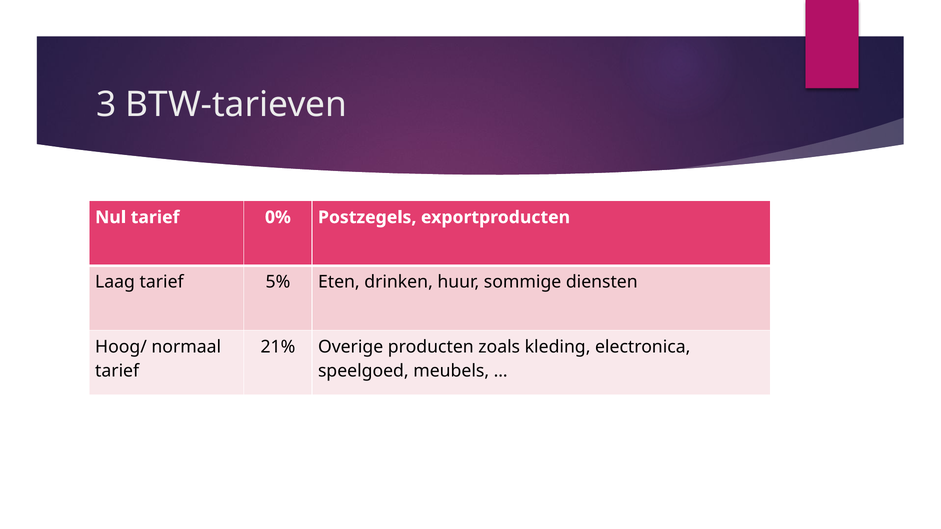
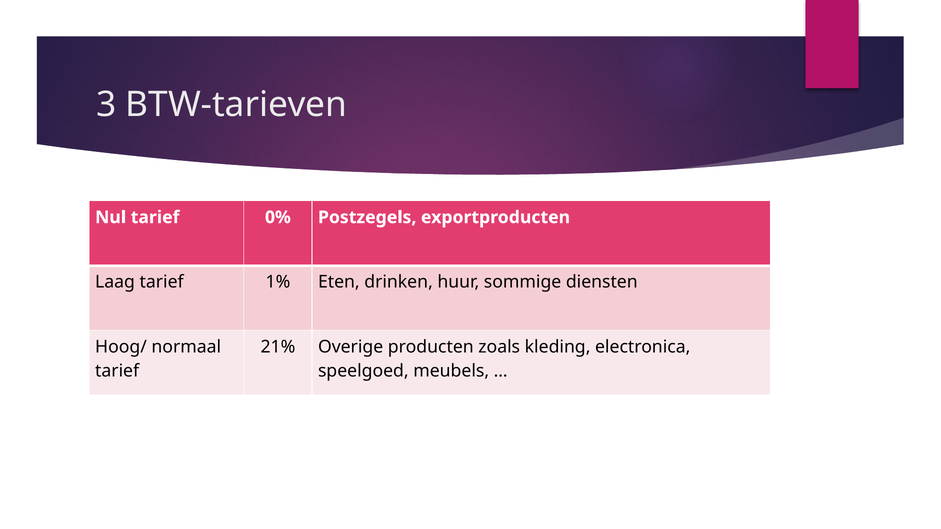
5%: 5% -> 1%
